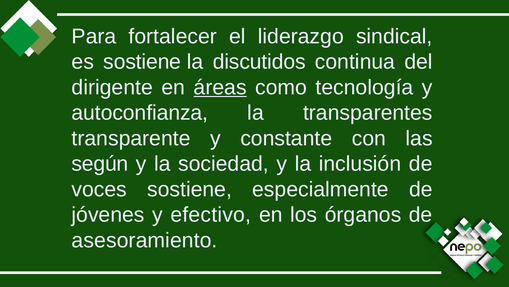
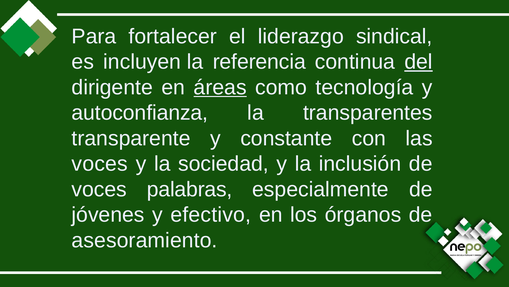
es sostiene: sostiene -> incluyen
discutidos: discutidos -> referencia
del underline: none -> present
según at (100, 163): según -> voces
voces sostiene: sostiene -> palabras
